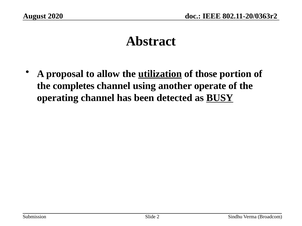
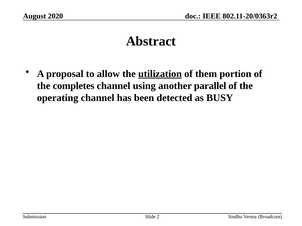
those: those -> them
operate: operate -> parallel
BUSY underline: present -> none
